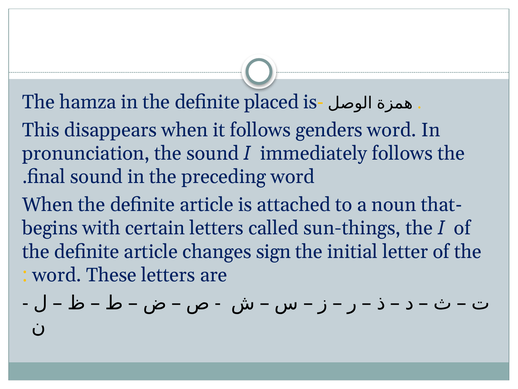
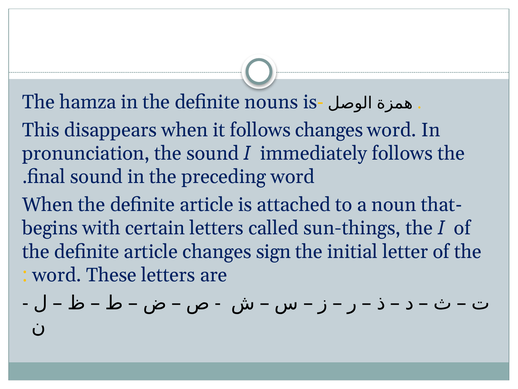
placed: placed -> nouns
follows genders: genders -> changes
